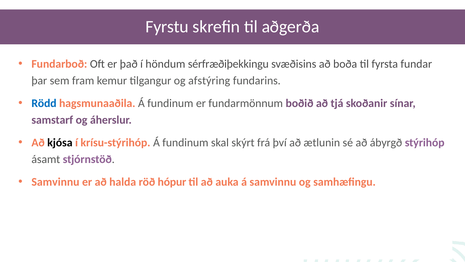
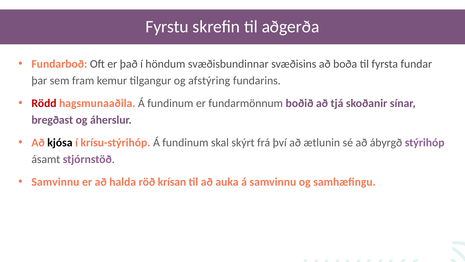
sérfræðiþekkingu: sérfræðiþekkingu -> svæðisbundinnar
Rödd colour: blue -> red
samstarf: samstarf -> bregðast
hópur: hópur -> krísan
